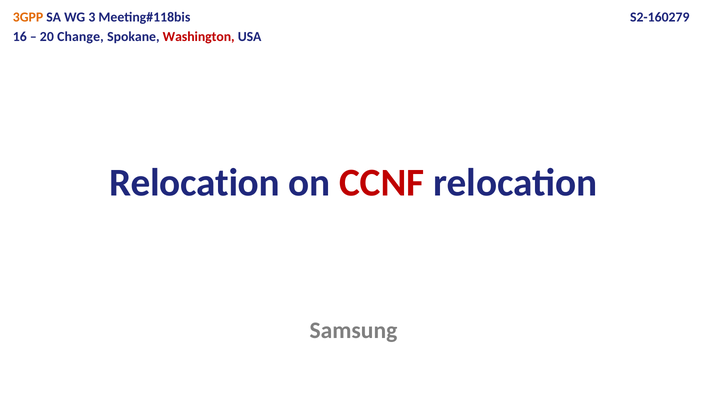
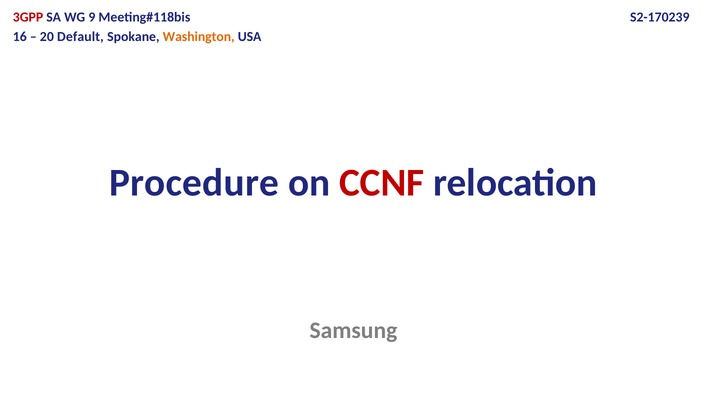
3GPP colour: orange -> red
3: 3 -> 9
S2-160279: S2-160279 -> S2-170239
Change: Change -> Default
Washington colour: red -> orange
Relocation at (194, 183): Relocation -> Procedure
